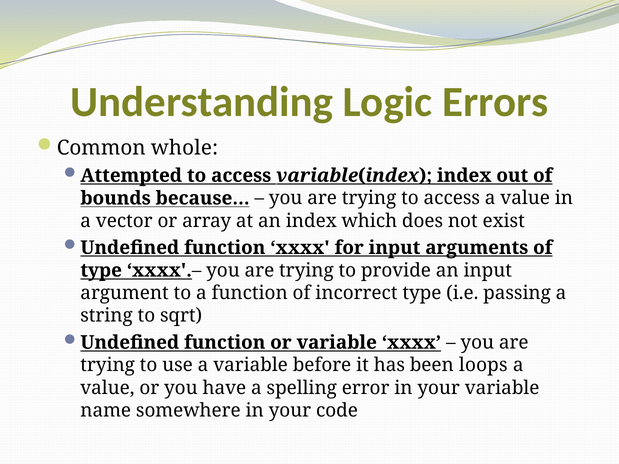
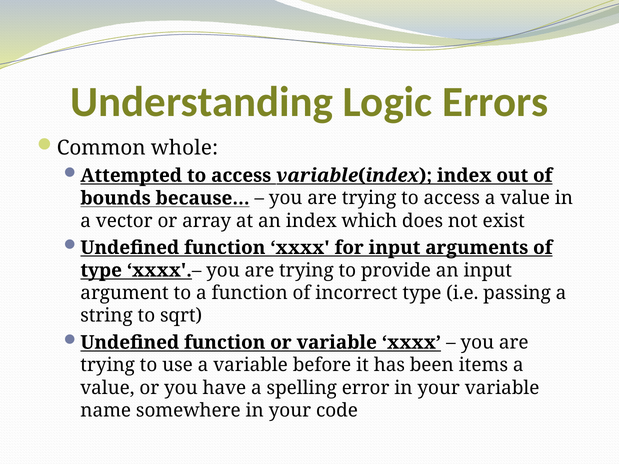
loops: loops -> items
